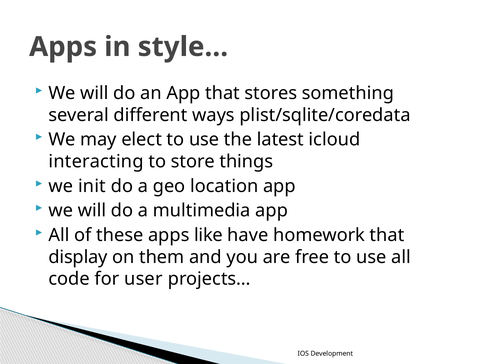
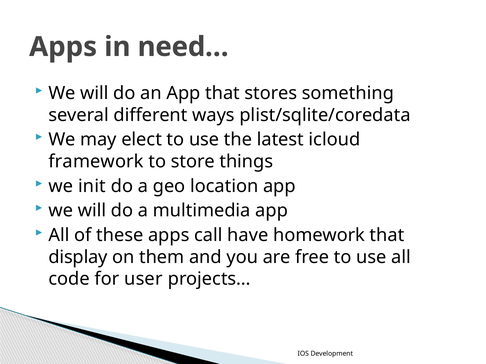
style…: style… -> need…
interacting: interacting -> framework
like: like -> call
